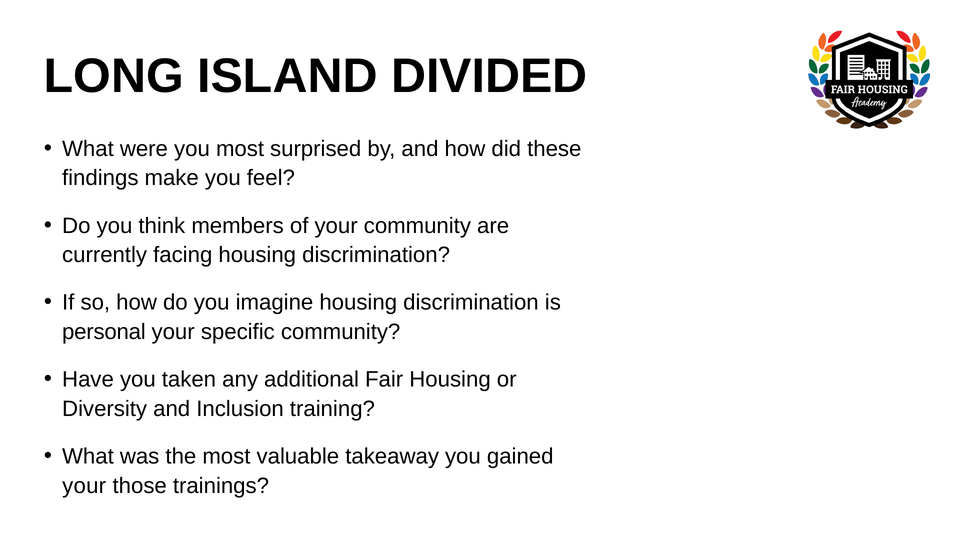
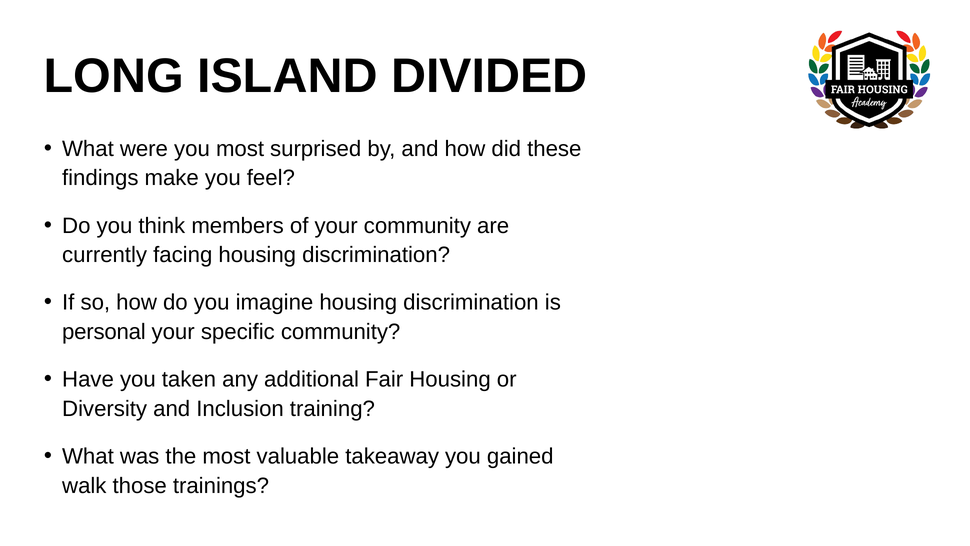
your at (84, 485): your -> walk
